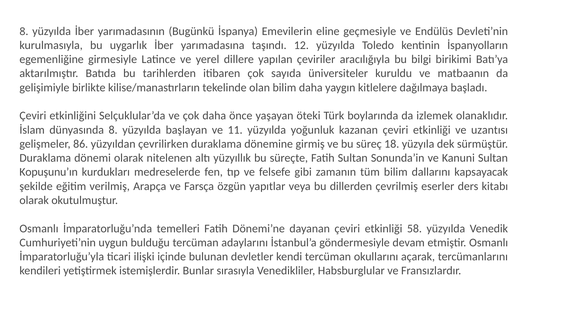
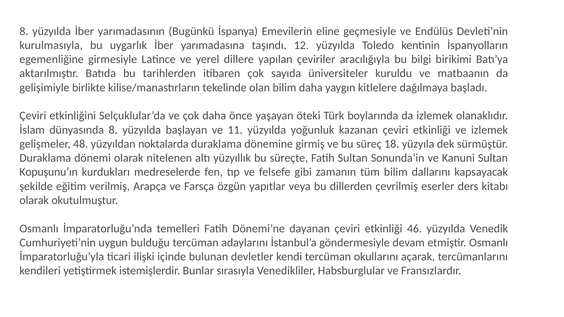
ve uzantısı: uzantısı -> izlemek
86: 86 -> 48
çevrilirken: çevrilirken -> noktalarda
58: 58 -> 46
